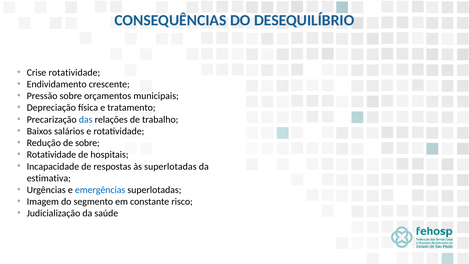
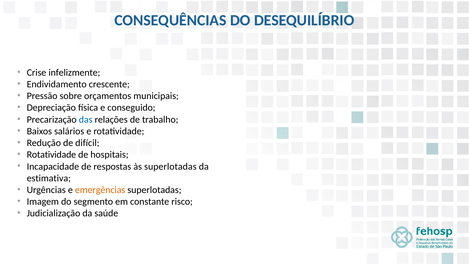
Crise rotatividade: rotatividade -> infelizmente
tratamento: tratamento -> conseguido
de sobre: sobre -> difícil
emergências colour: blue -> orange
